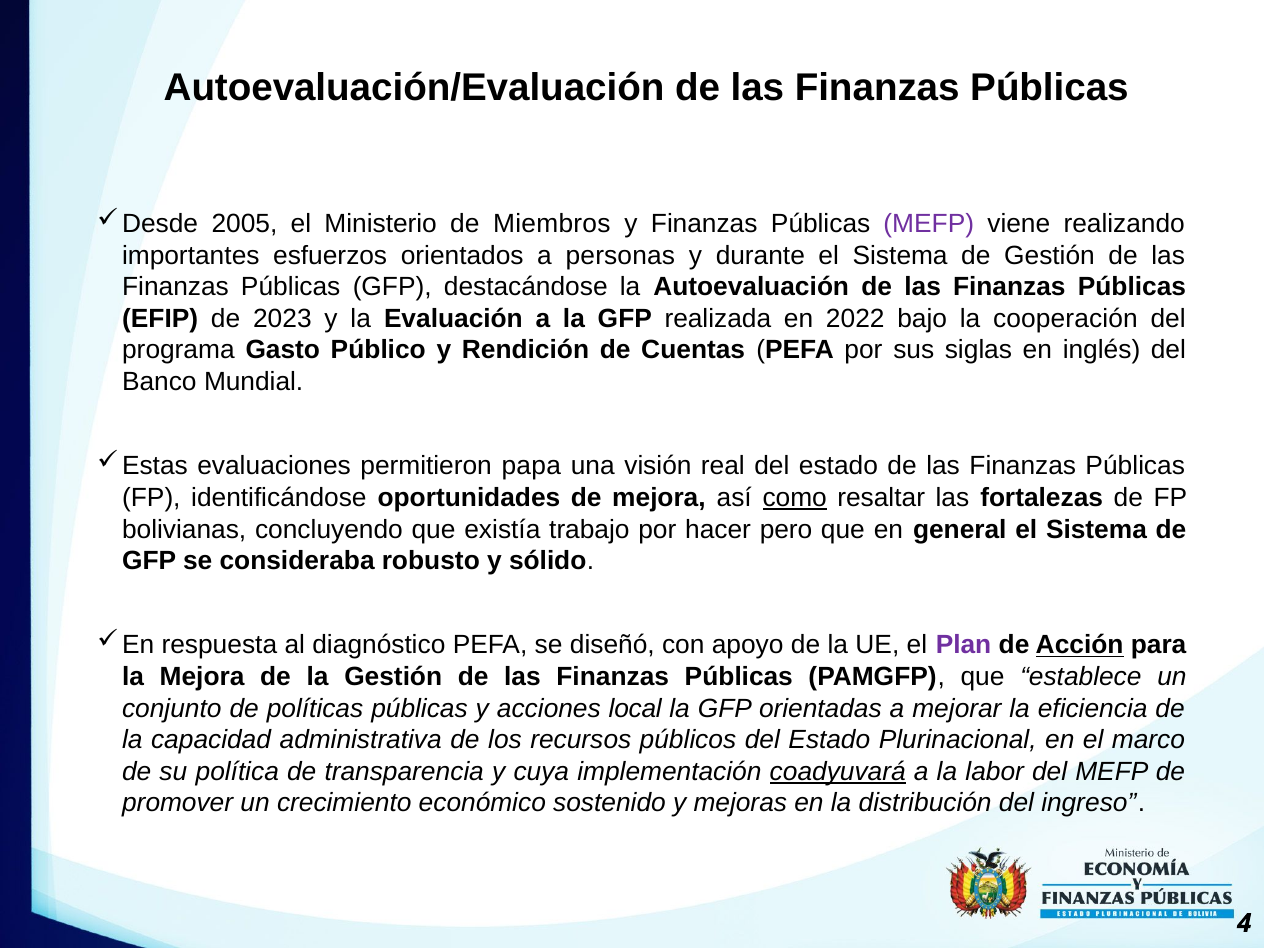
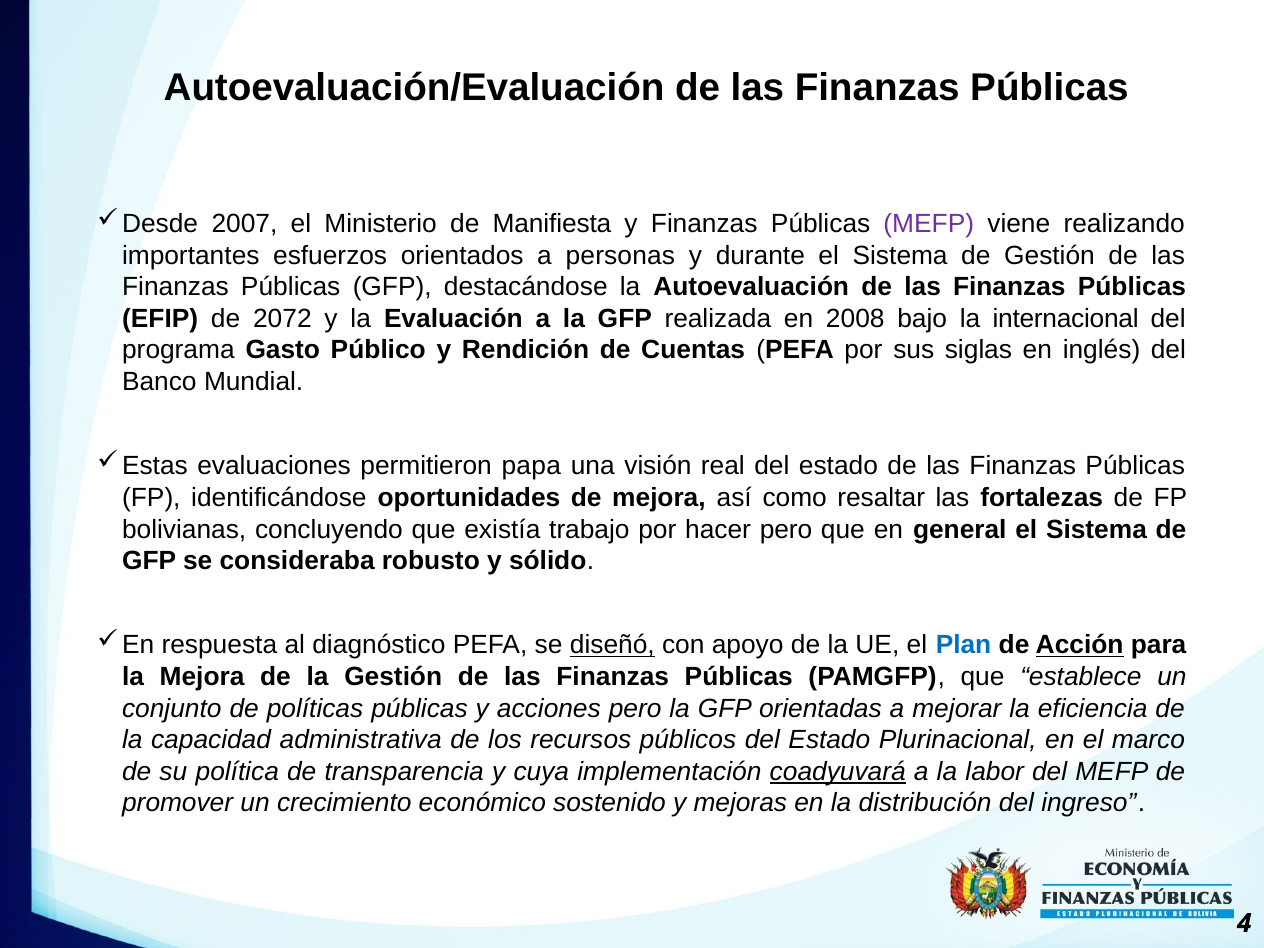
2005: 2005 -> 2007
Miembros: Miembros -> Manifiesta
2023: 2023 -> 2072
2022: 2022 -> 2008
cooperación: cooperación -> internacional
como underline: present -> none
diseñó underline: none -> present
Plan colour: purple -> blue
acciones local: local -> pero
